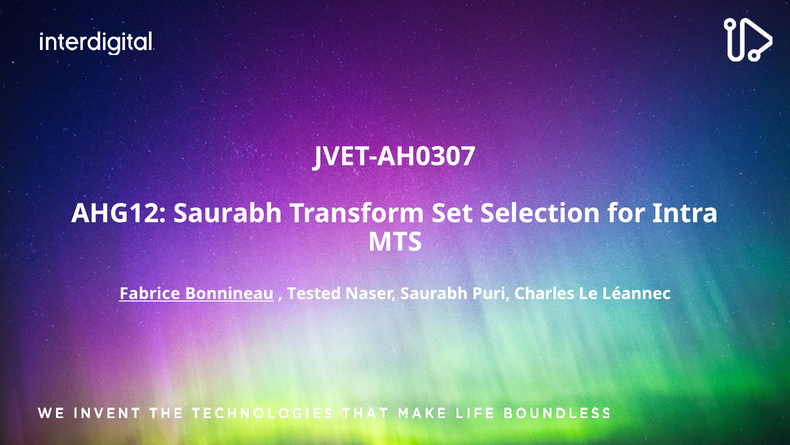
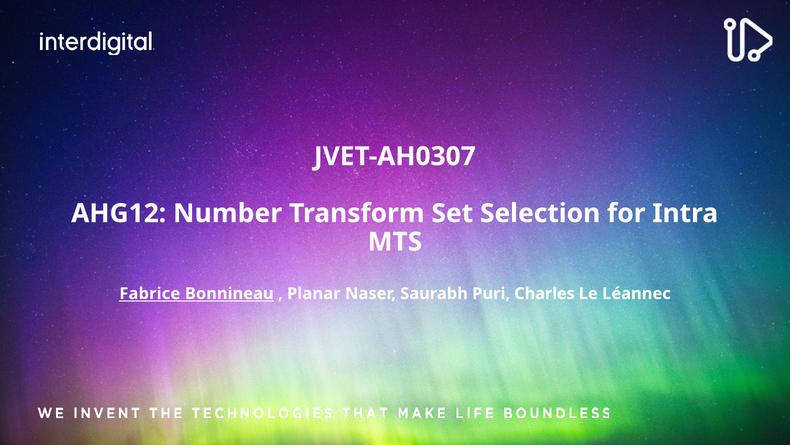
AHG12 Saurabh: Saurabh -> Number
Tested: Tested -> Planar
